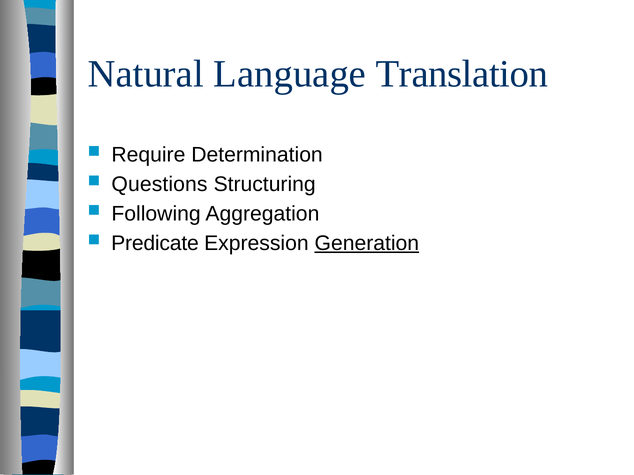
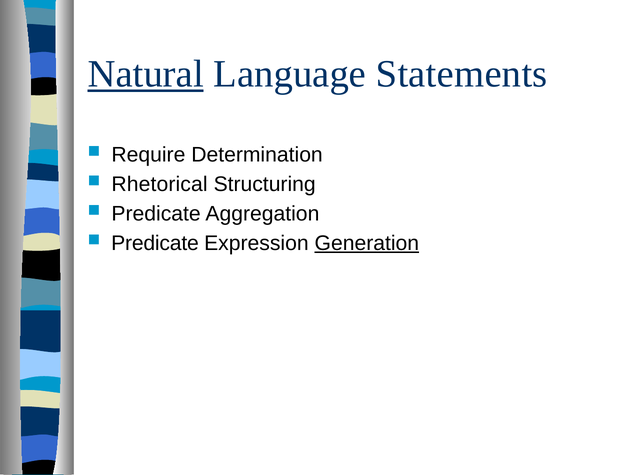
Natural underline: none -> present
Translation: Translation -> Statements
Questions: Questions -> Rhetorical
Following at (156, 214): Following -> Predicate
